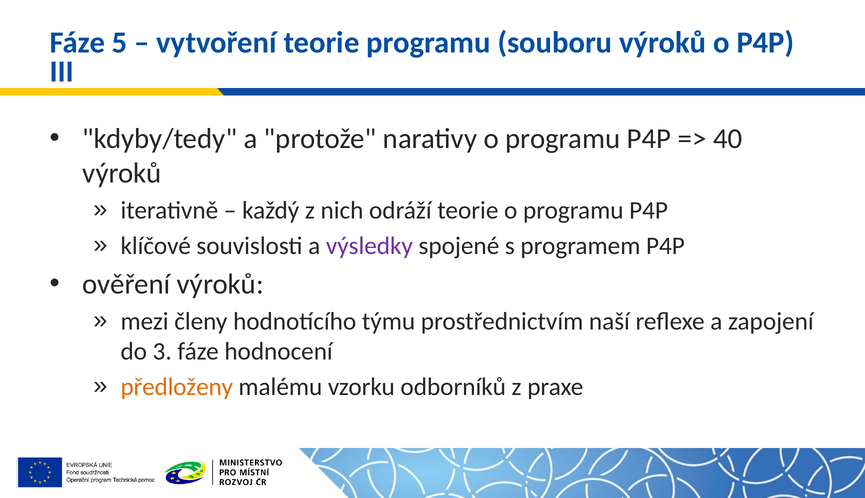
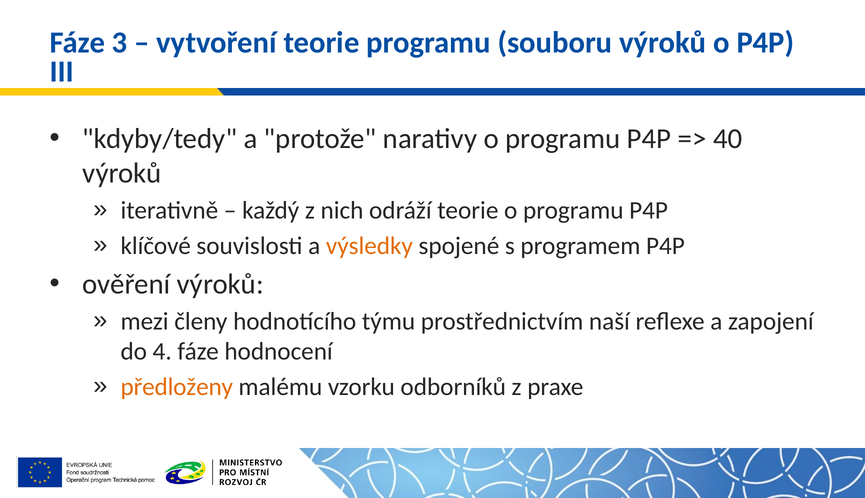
5: 5 -> 3
výsledky colour: purple -> orange
3: 3 -> 4
